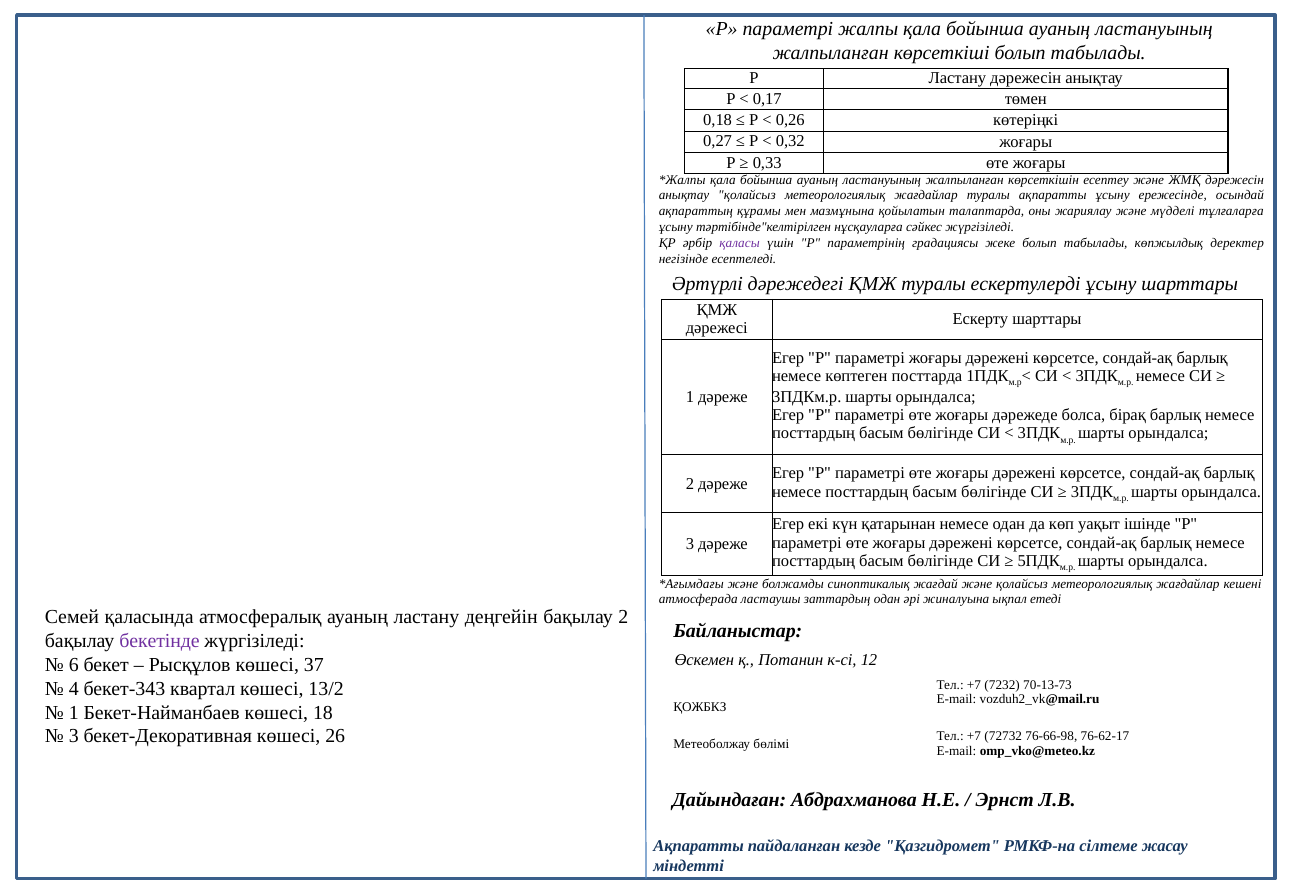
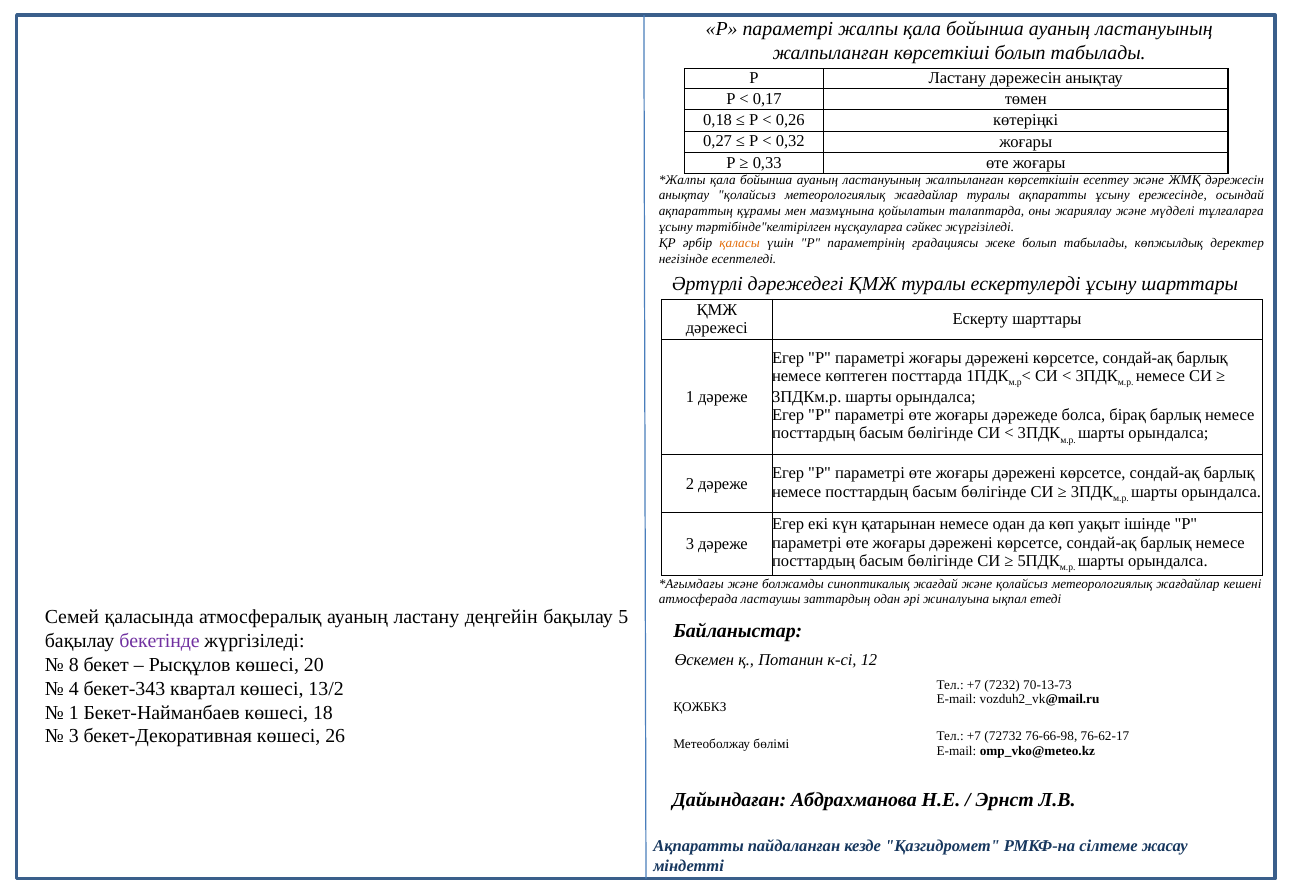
қаласы colour: purple -> orange
бақылау 2: 2 -> 5
6: 6 -> 8
37: 37 -> 20
